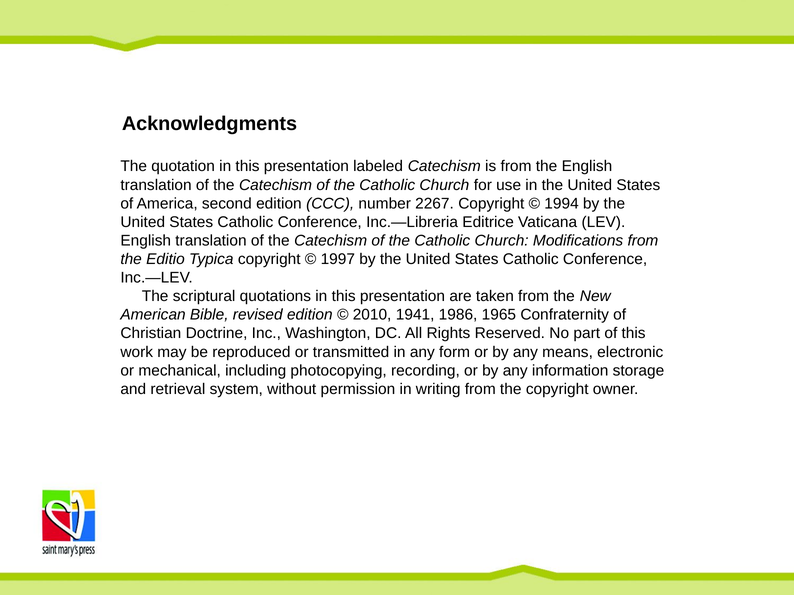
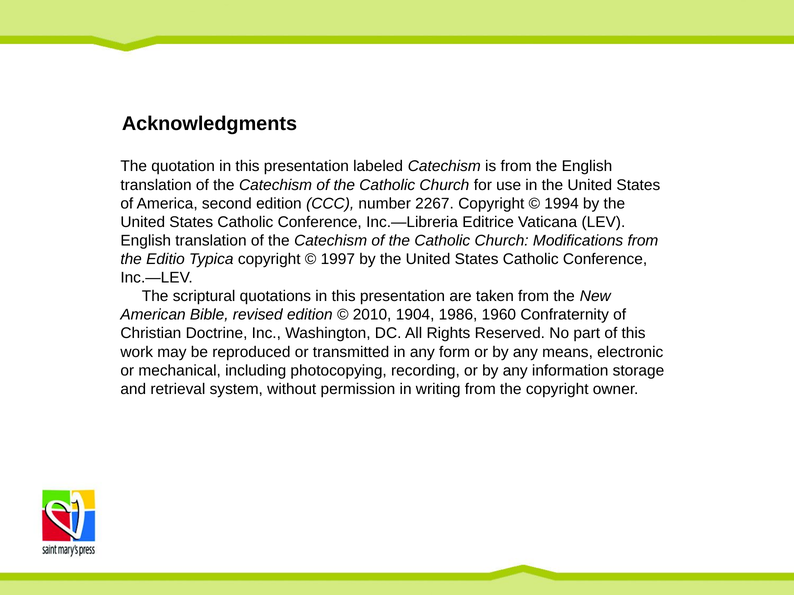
1941: 1941 -> 1904
1965: 1965 -> 1960
